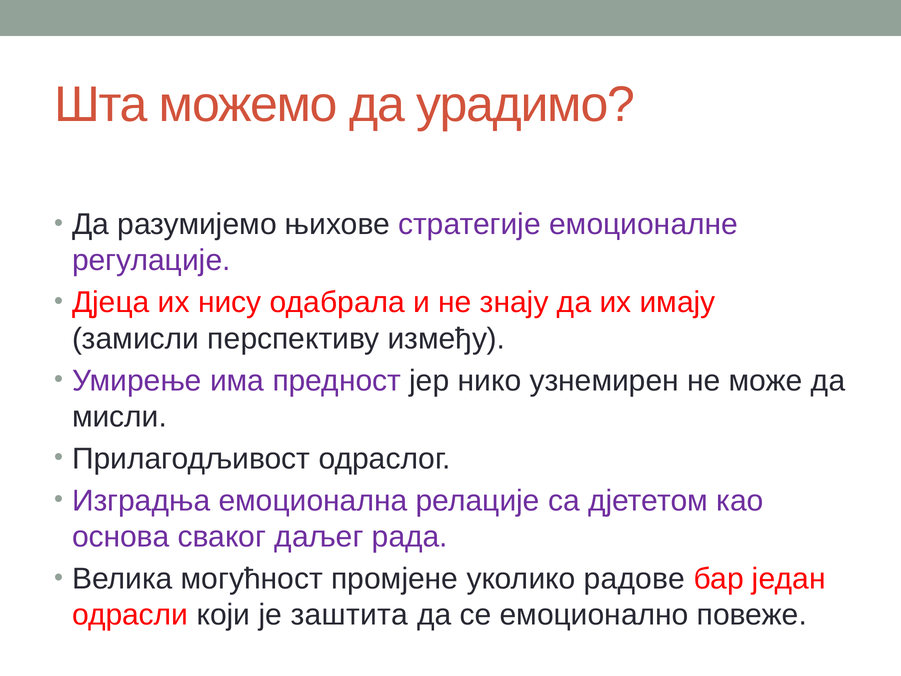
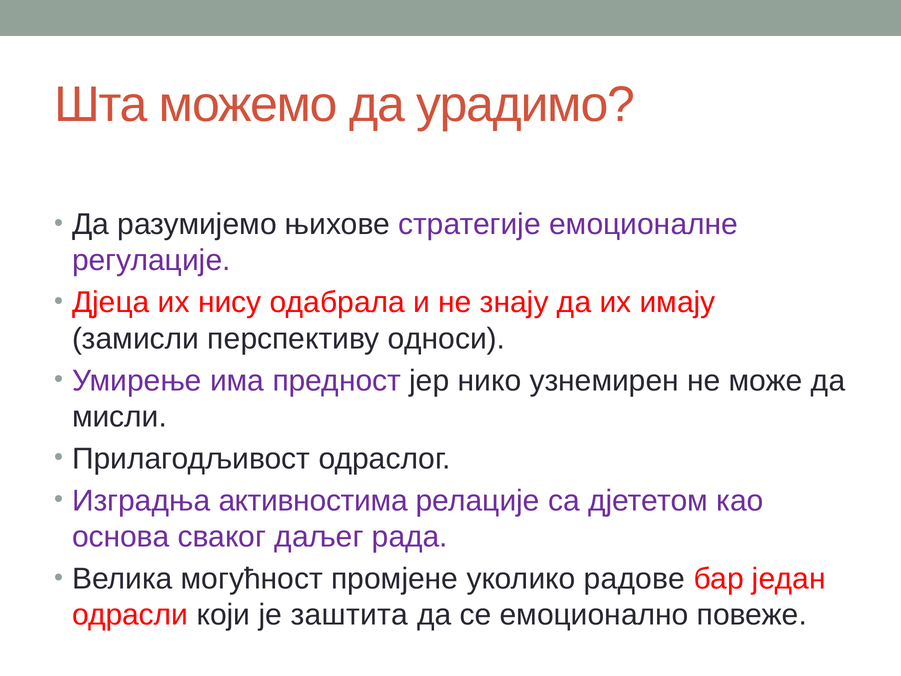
између: између -> односи
емоционална: емоционална -> активностима
